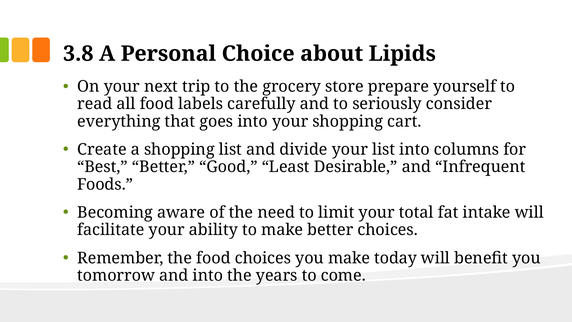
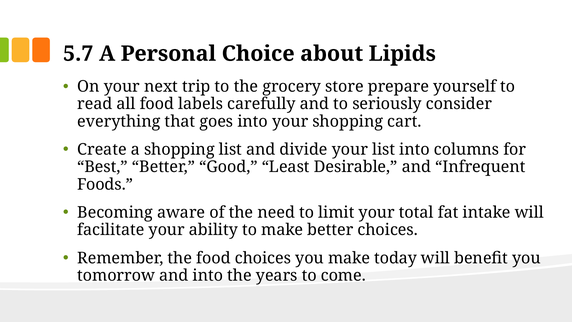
3.8: 3.8 -> 5.7
